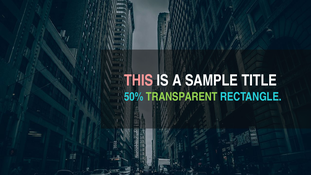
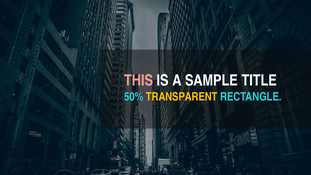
TRANSPARENT colour: light green -> yellow
